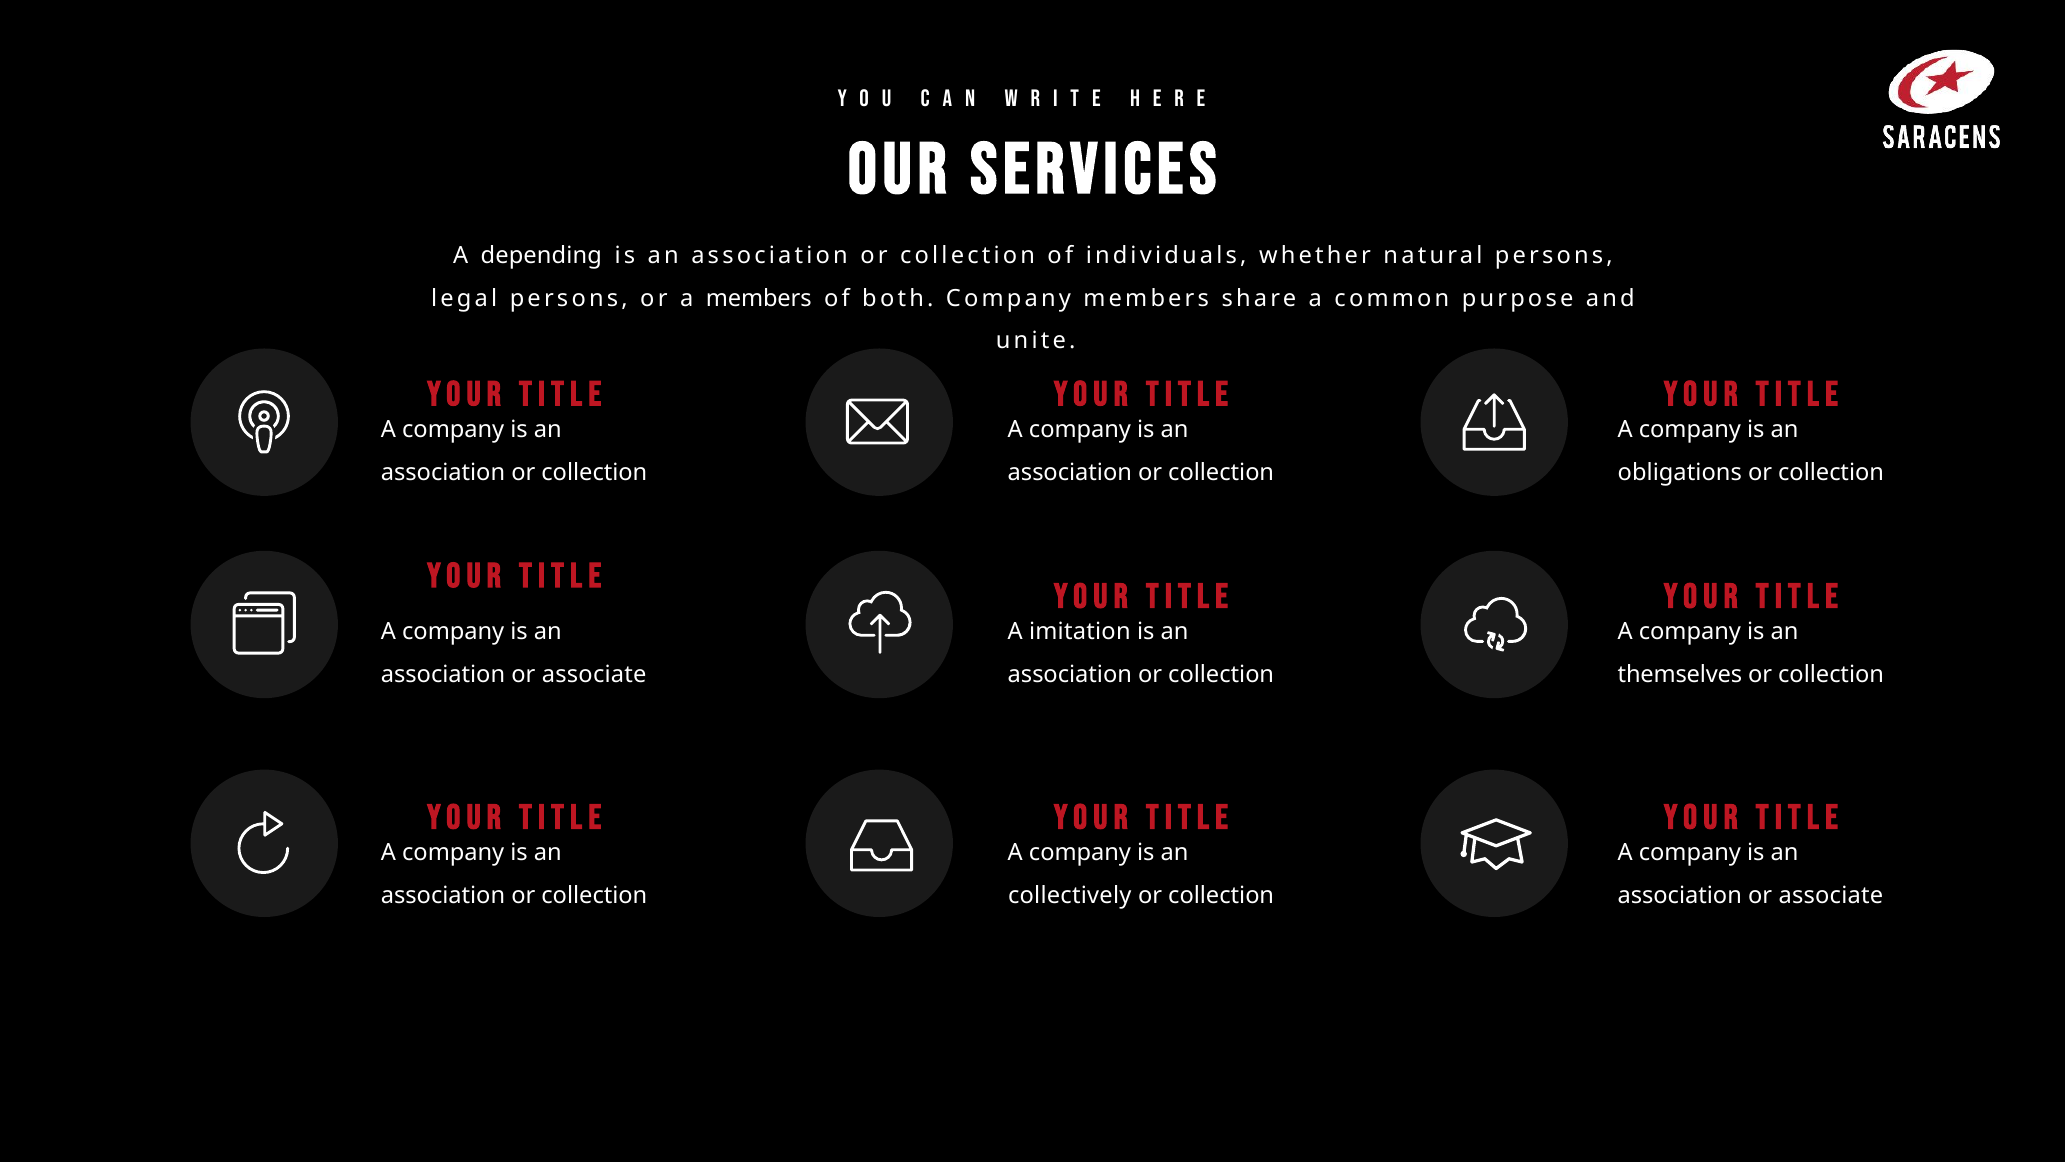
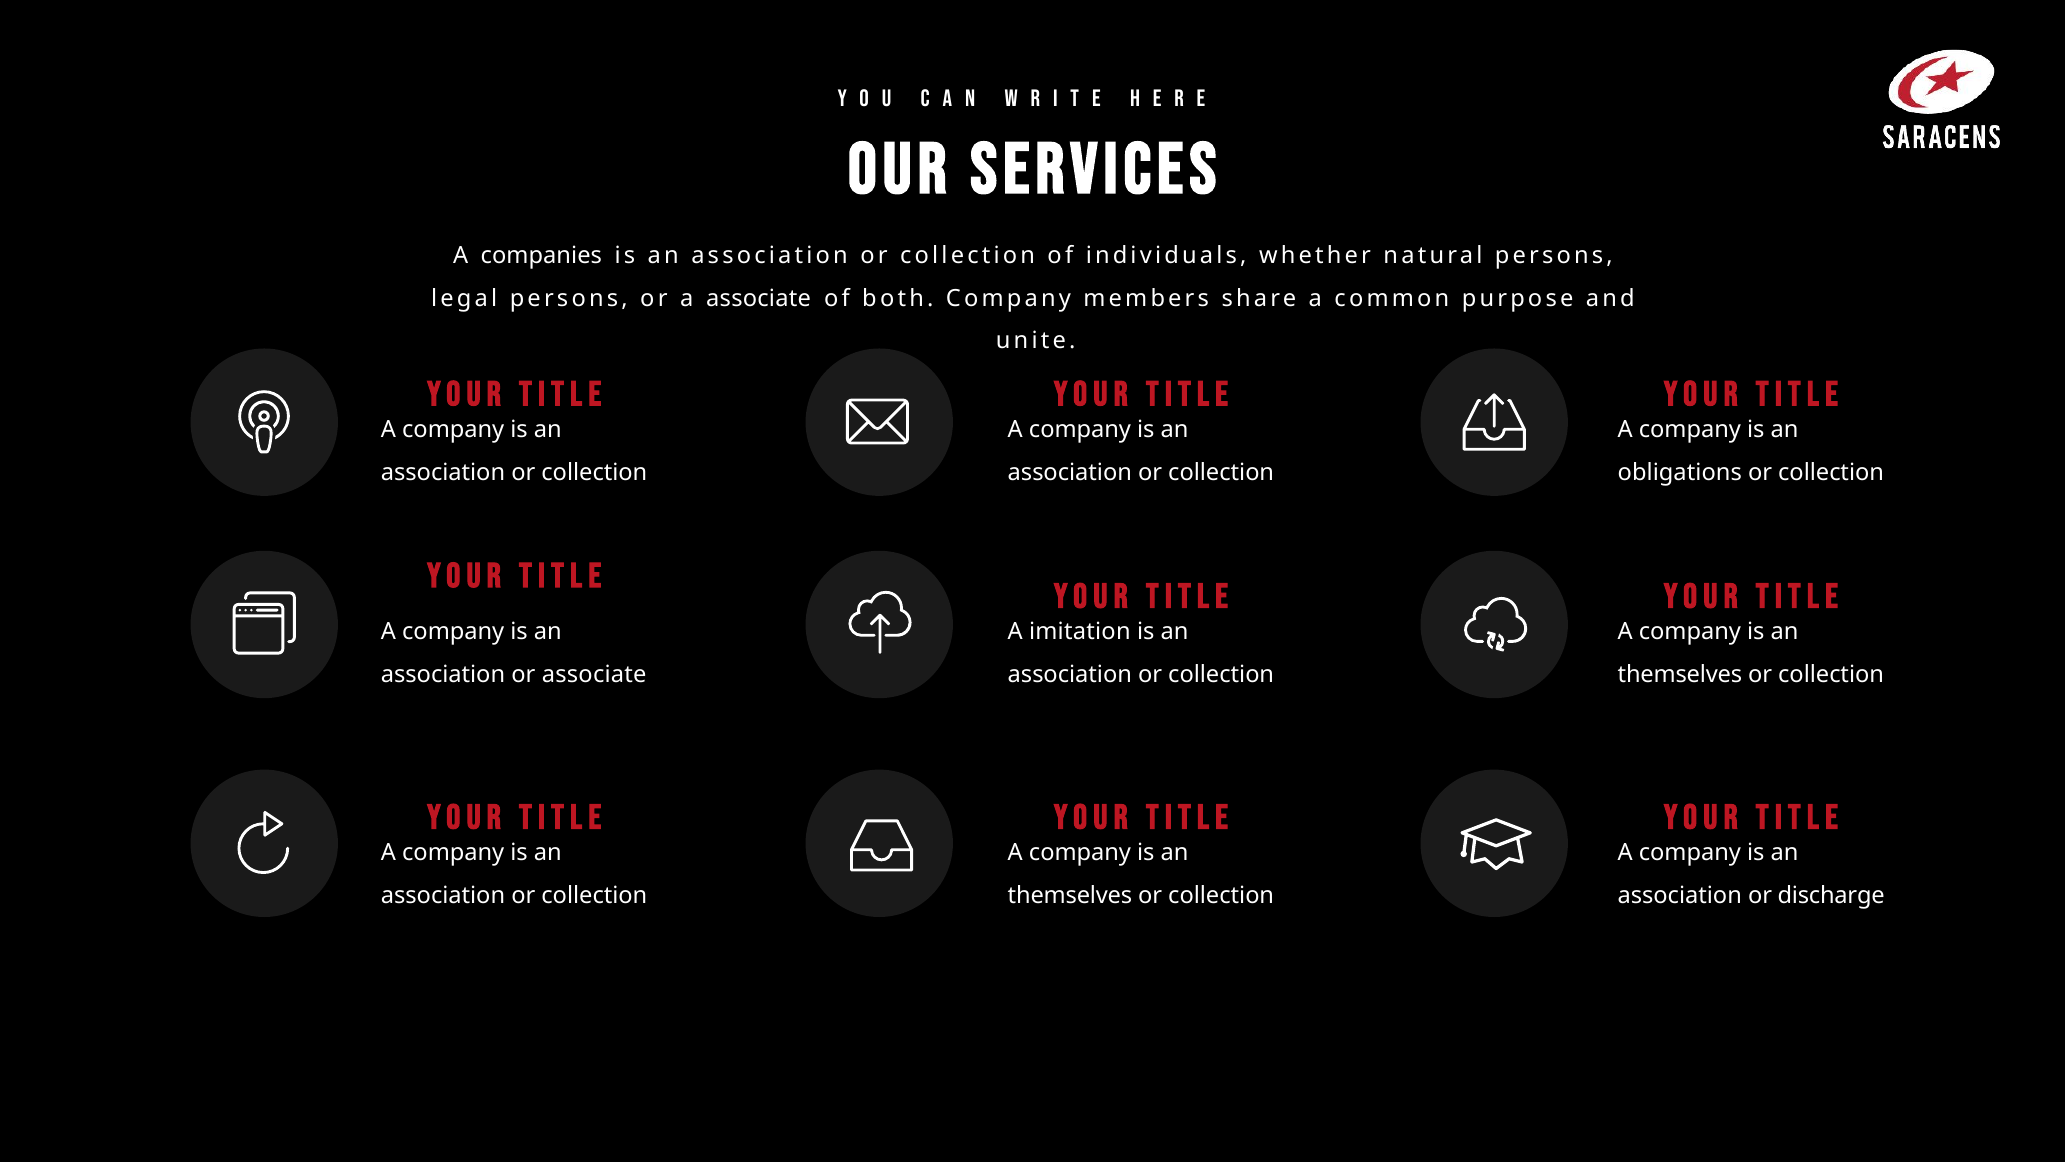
depending: depending -> companies
a members: members -> associate
collectively at (1070, 895): collectively -> themselves
associate at (1831, 895): associate -> discharge
